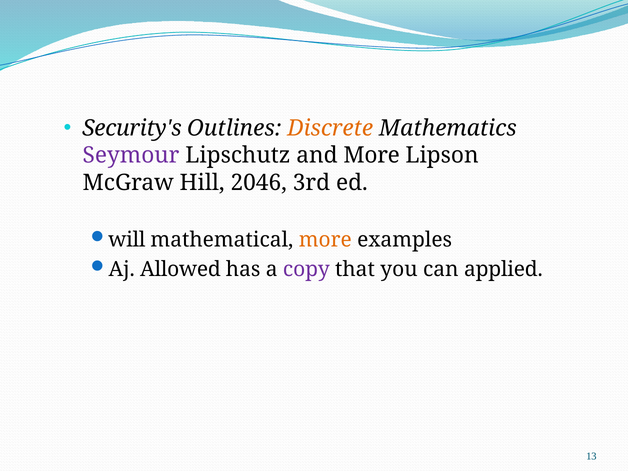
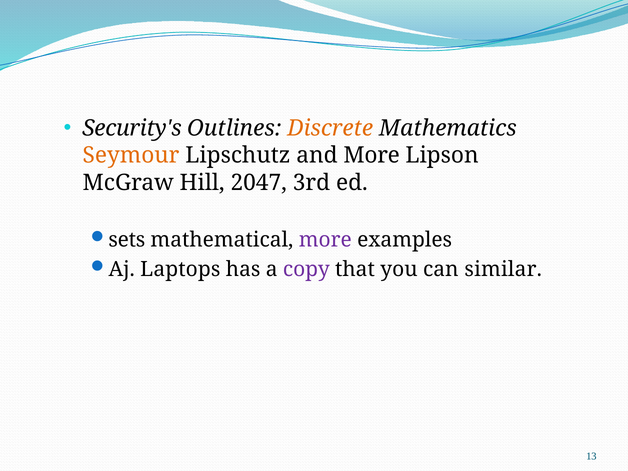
Seymour colour: purple -> orange
2046: 2046 -> 2047
will: will -> sets
more at (325, 240) colour: orange -> purple
Allowed: Allowed -> Laptops
applied: applied -> similar
